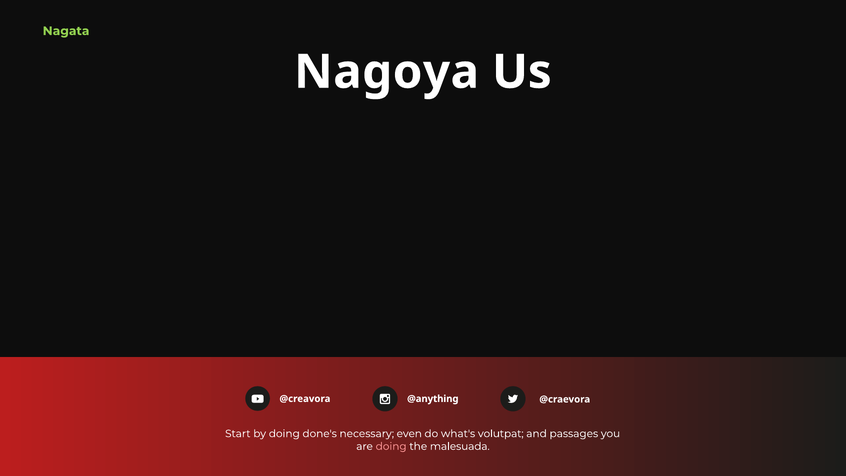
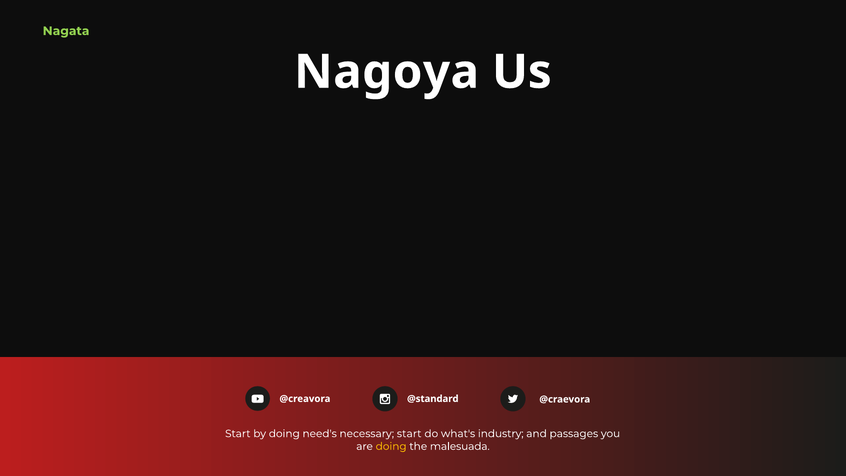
@anything: @anything -> @standard
done's: done's -> need's
necessary even: even -> start
volutpat: volutpat -> industry
doing at (391, 446) colour: pink -> yellow
